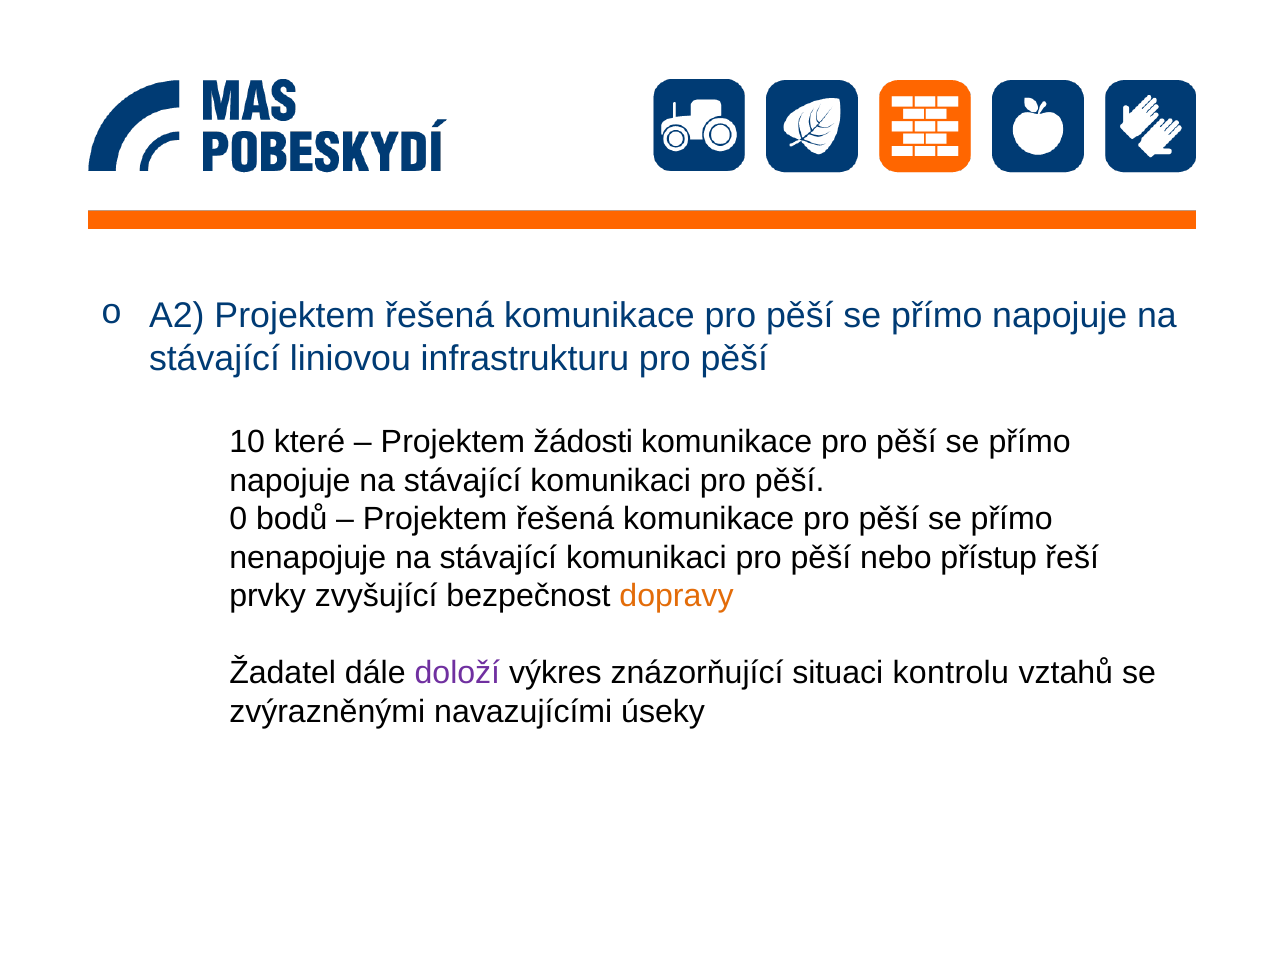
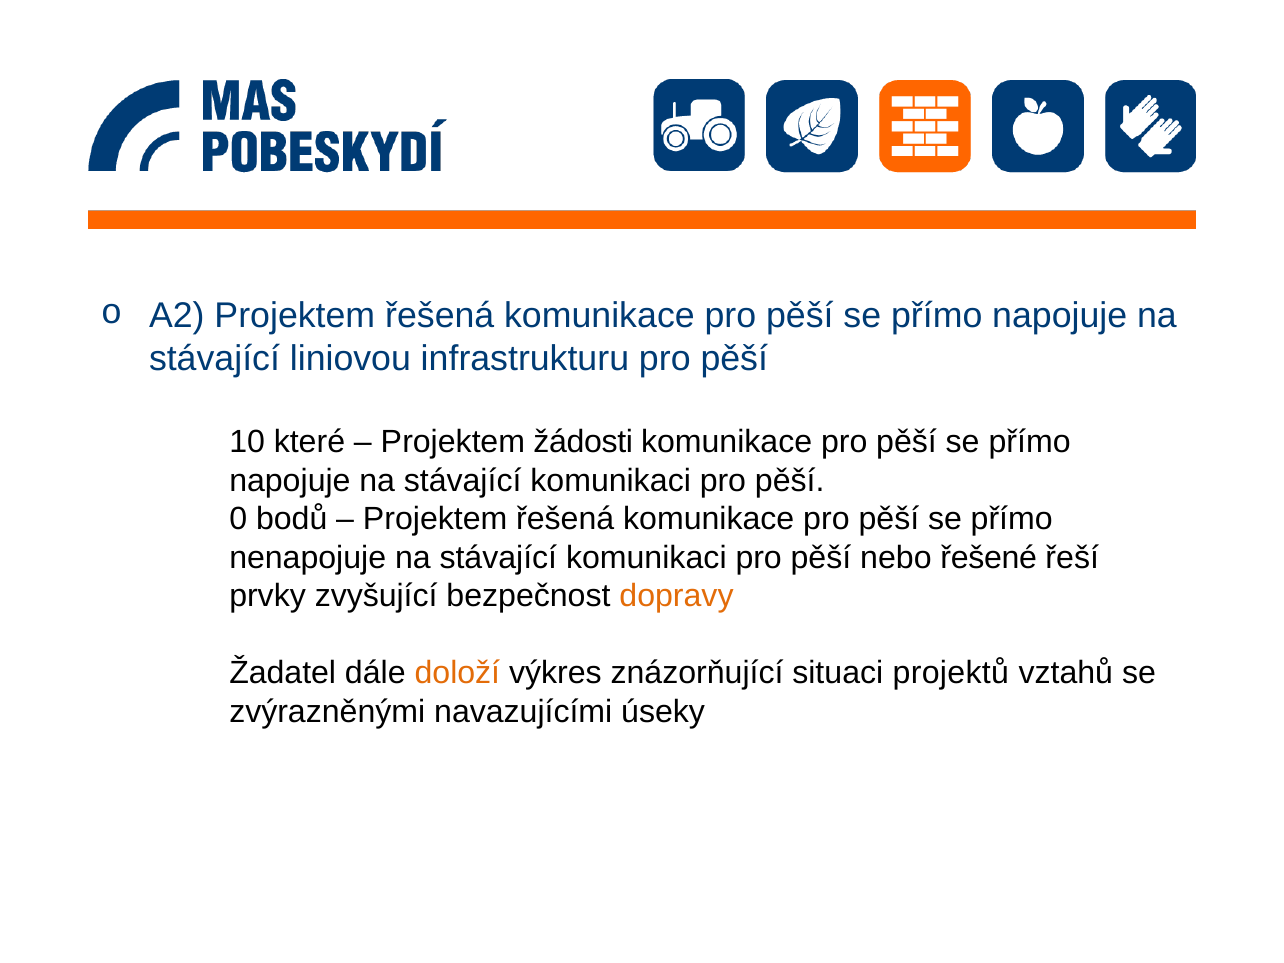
přístup: přístup -> řešené
doloží colour: purple -> orange
kontrolu: kontrolu -> projektů
